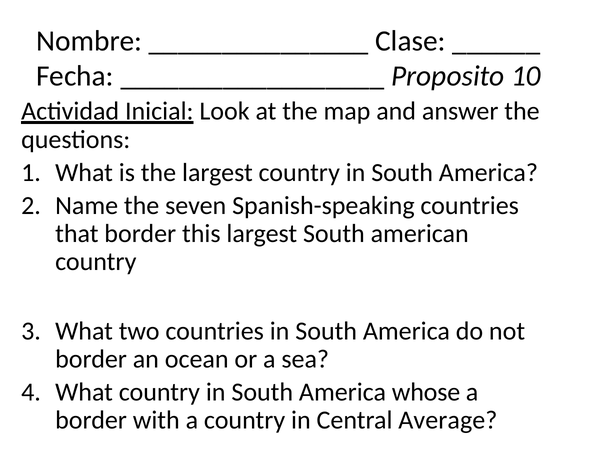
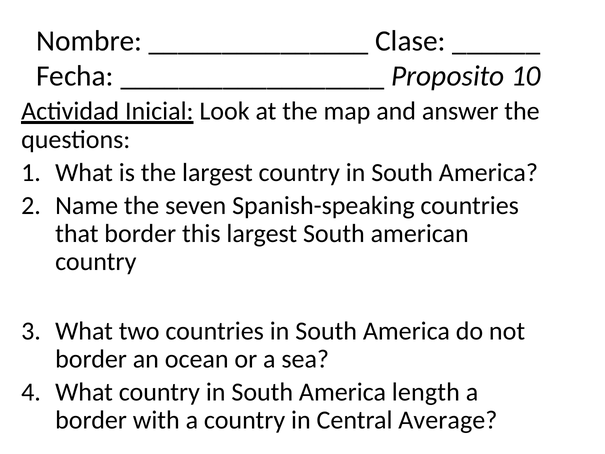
whose: whose -> length
